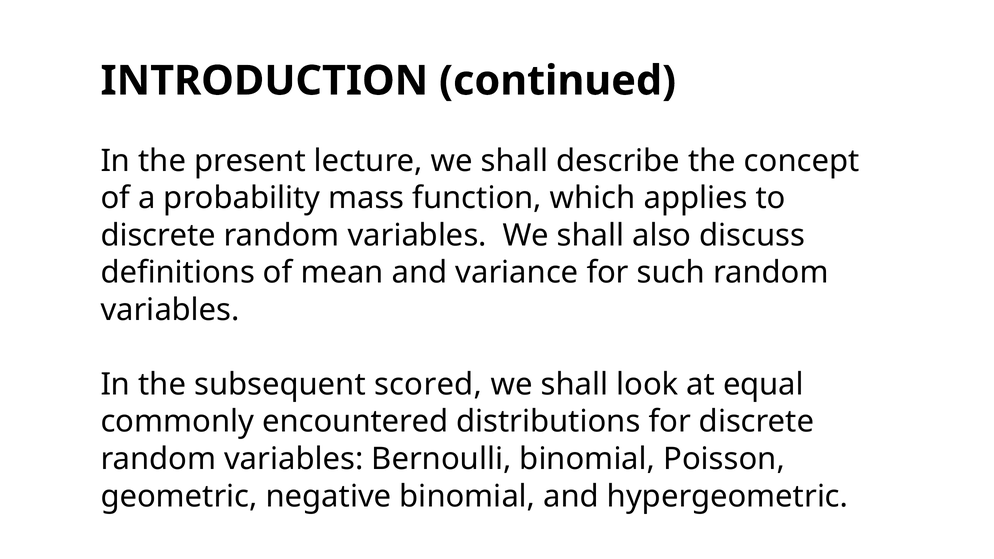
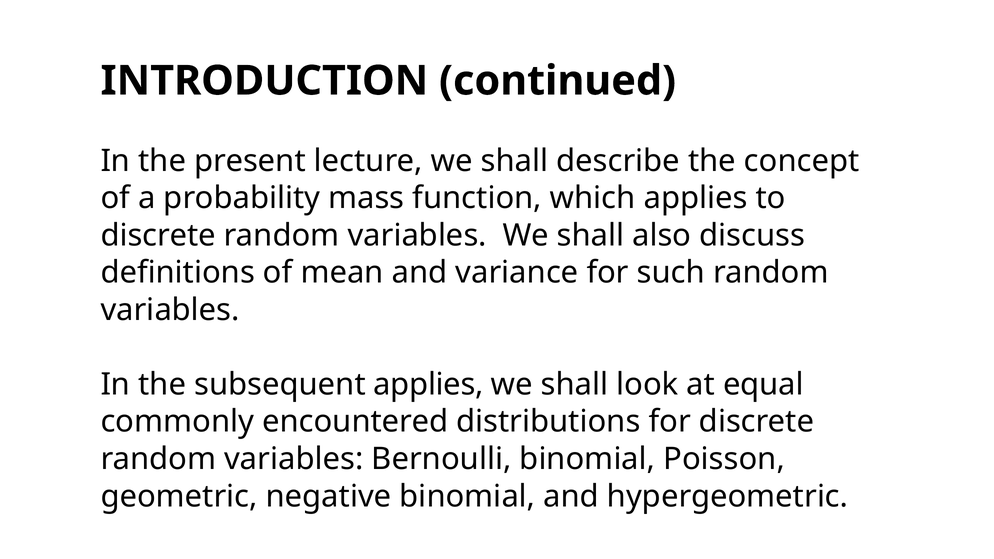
subsequent scored: scored -> applies
